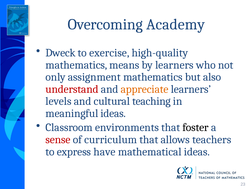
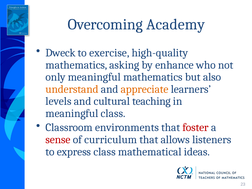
means: means -> asking
by learners: learners -> enhance
only assignment: assignment -> meaningful
understand colour: red -> orange
meaningful ideas: ideas -> class
foster colour: black -> red
teachers: teachers -> listeners
express have: have -> class
